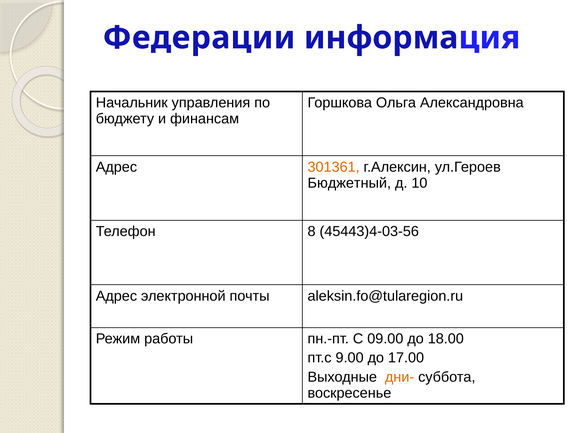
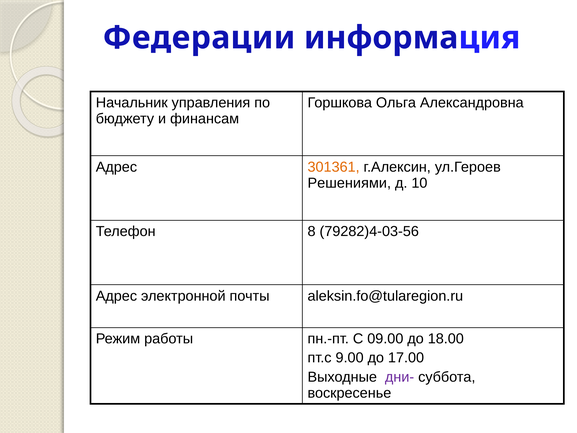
Бюджетный: Бюджетный -> Решениями
45443)4-03-56: 45443)4-03-56 -> 79282)4-03-56
дни- colour: orange -> purple
